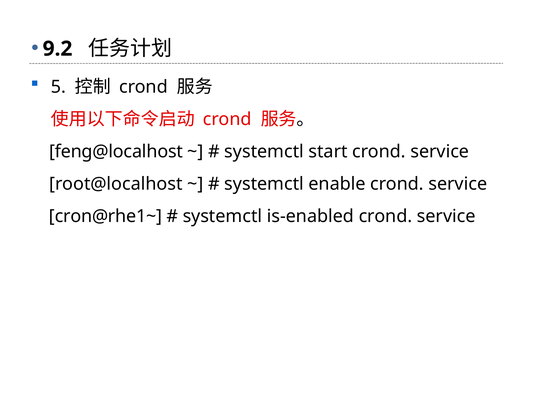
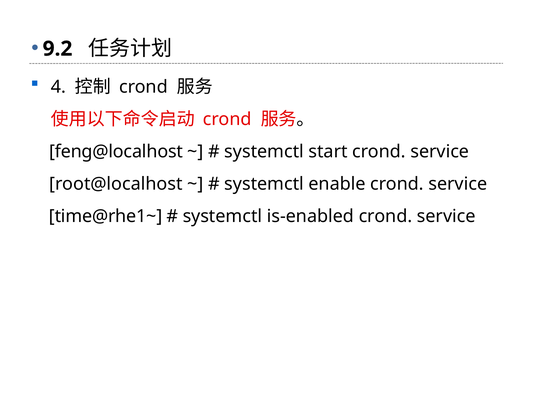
5: 5 -> 4
cron@rhe1~: cron@rhe1~ -> time@rhe1~
